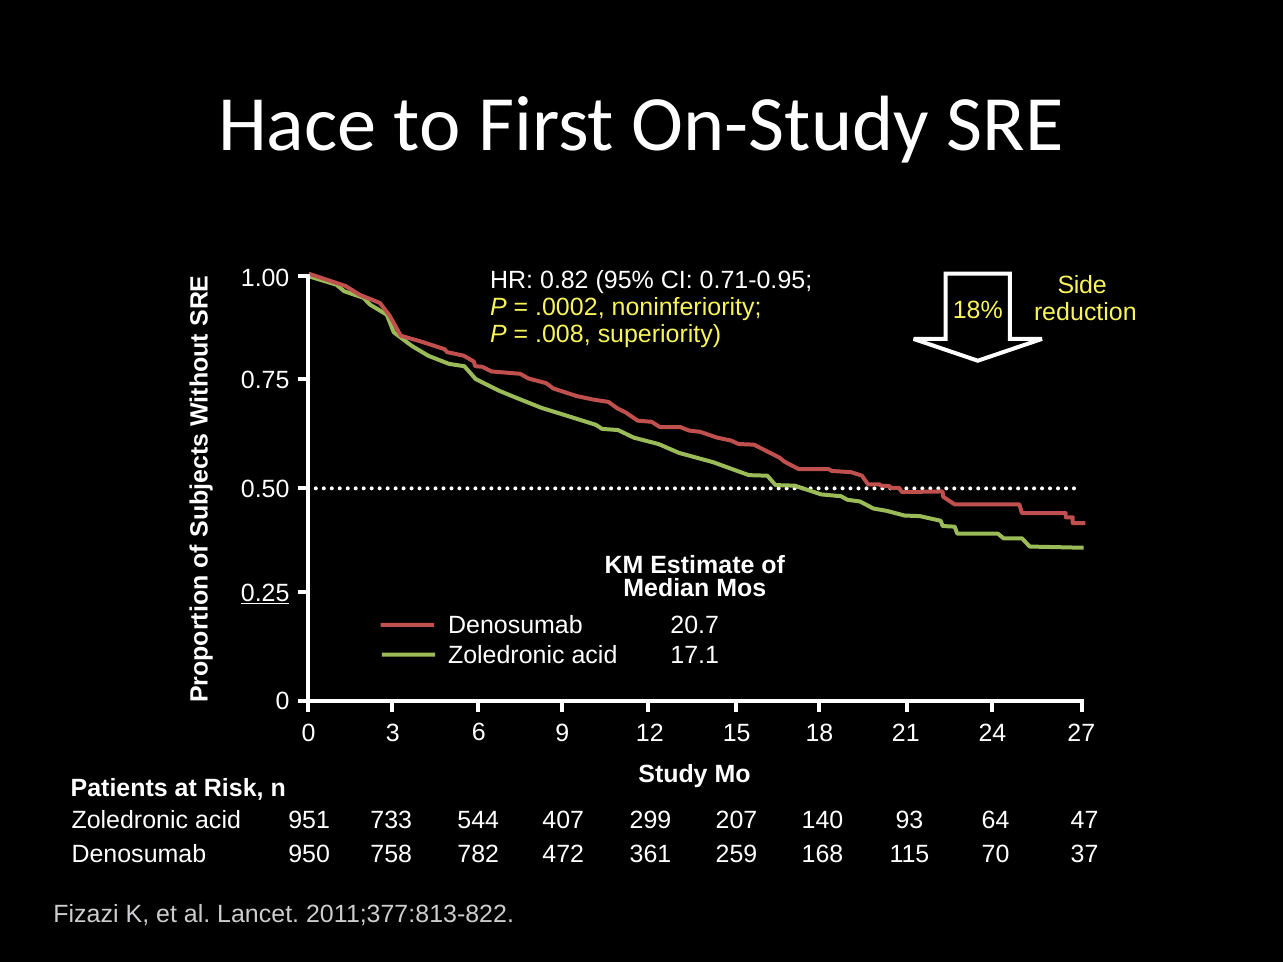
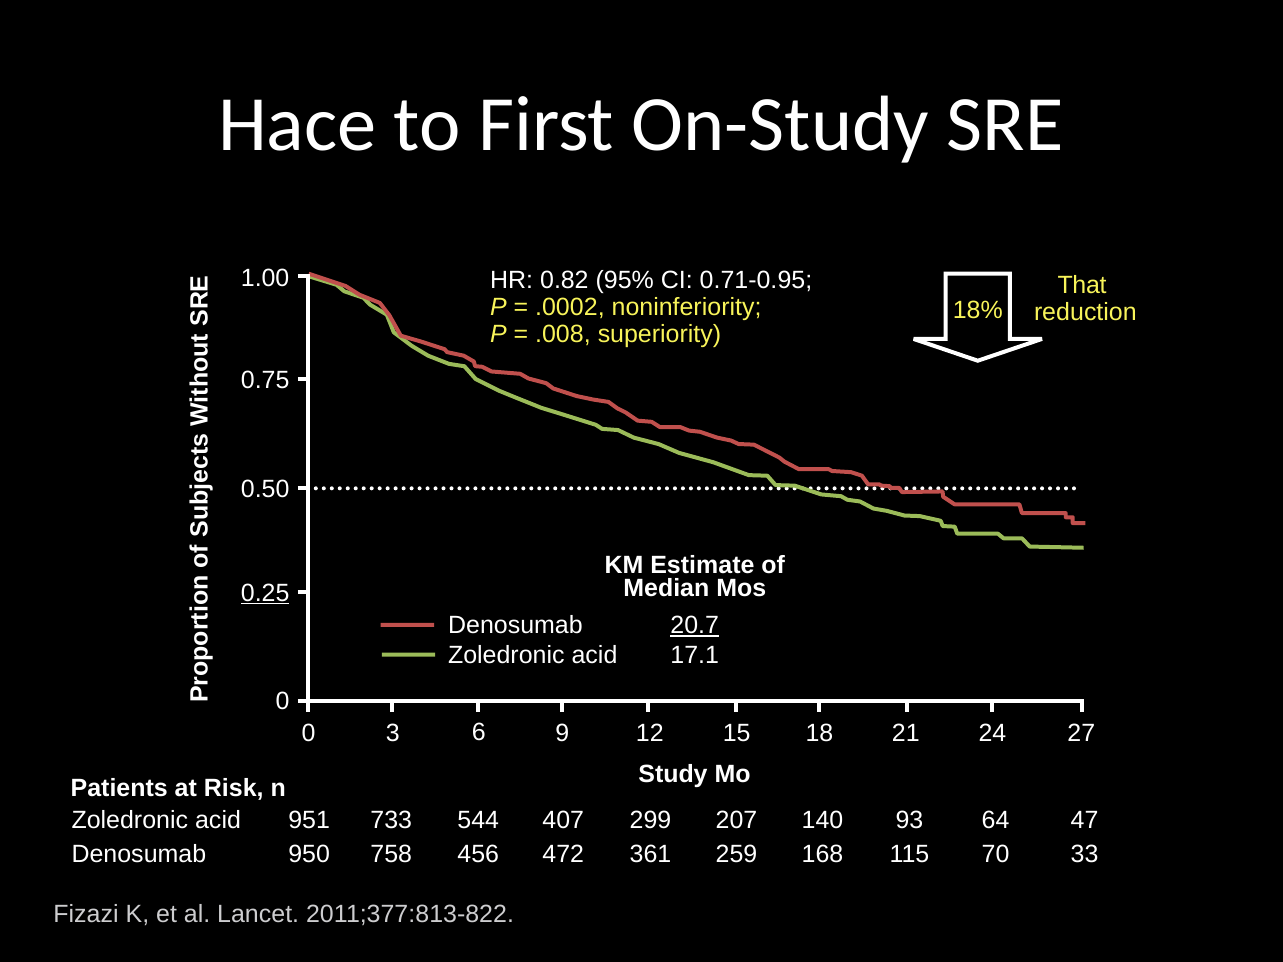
Side: Side -> That
20.7 underline: none -> present
782: 782 -> 456
37: 37 -> 33
